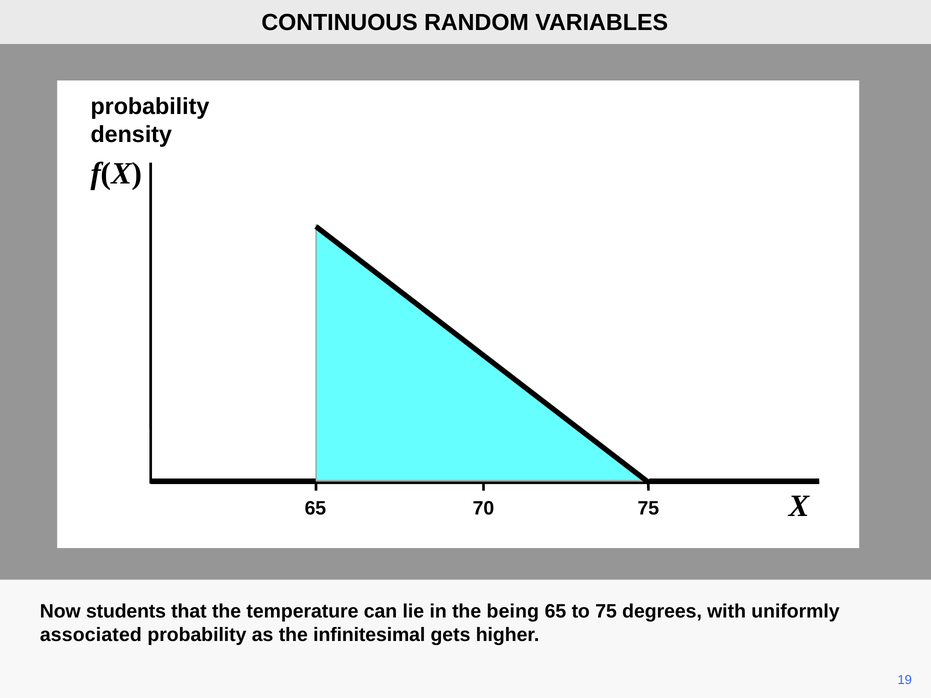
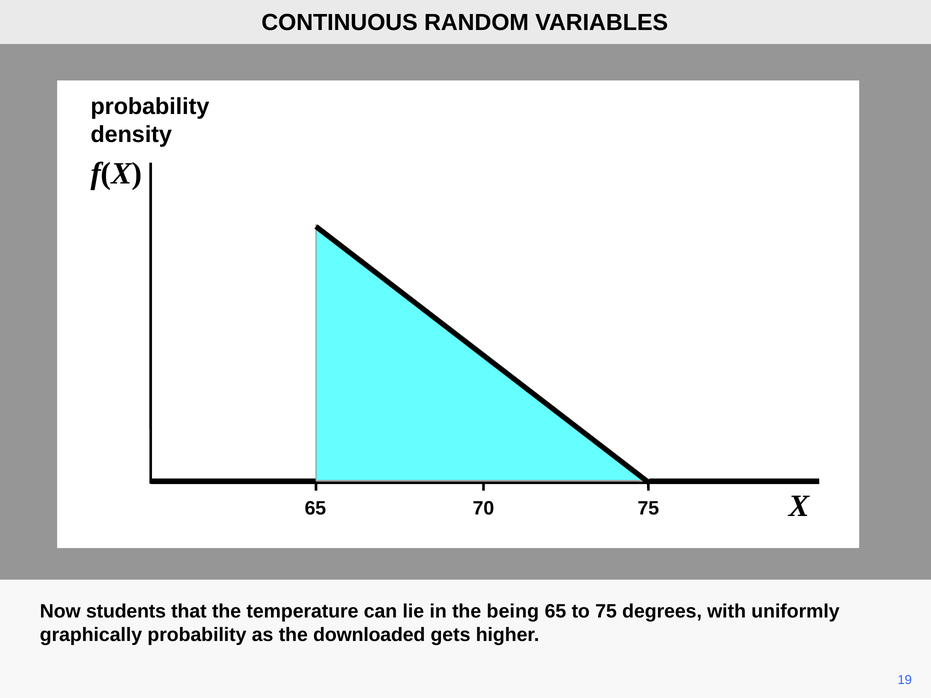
associated: associated -> graphically
infinitesimal: infinitesimal -> downloaded
